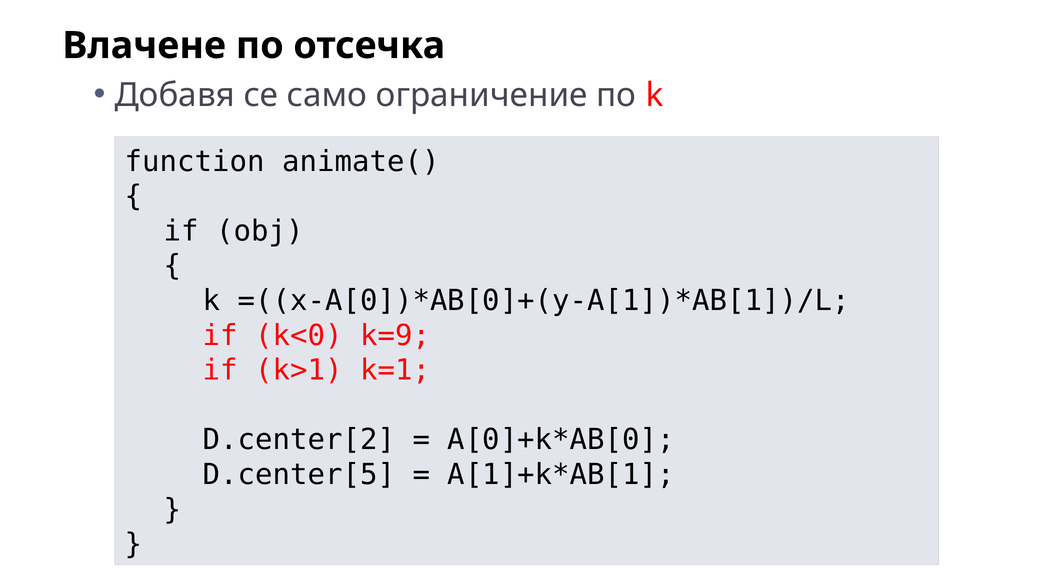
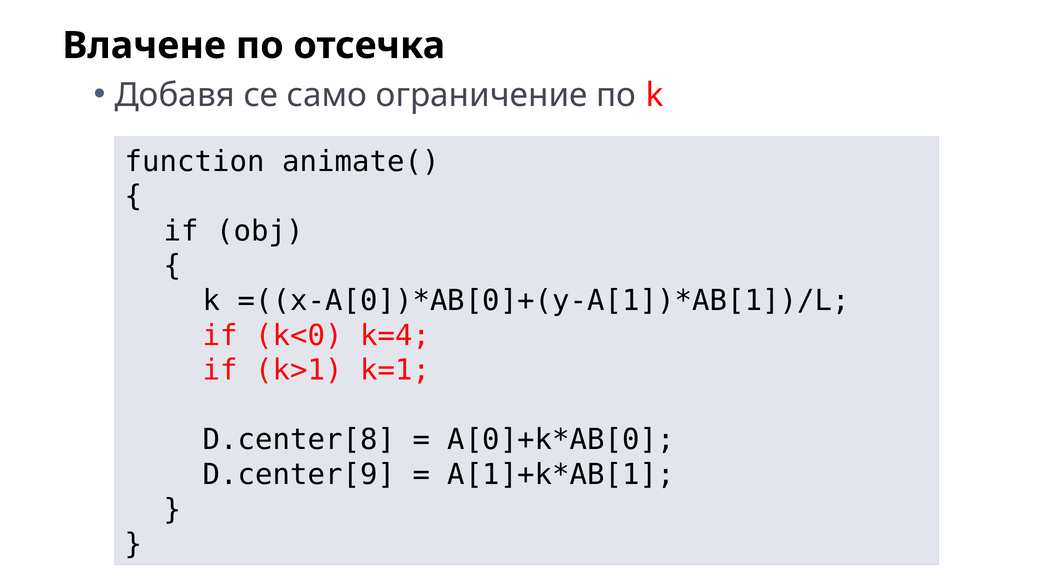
k=9: k=9 -> k=4
D.center[2: D.center[2 -> D.center[8
D.center[5: D.center[5 -> D.center[9
